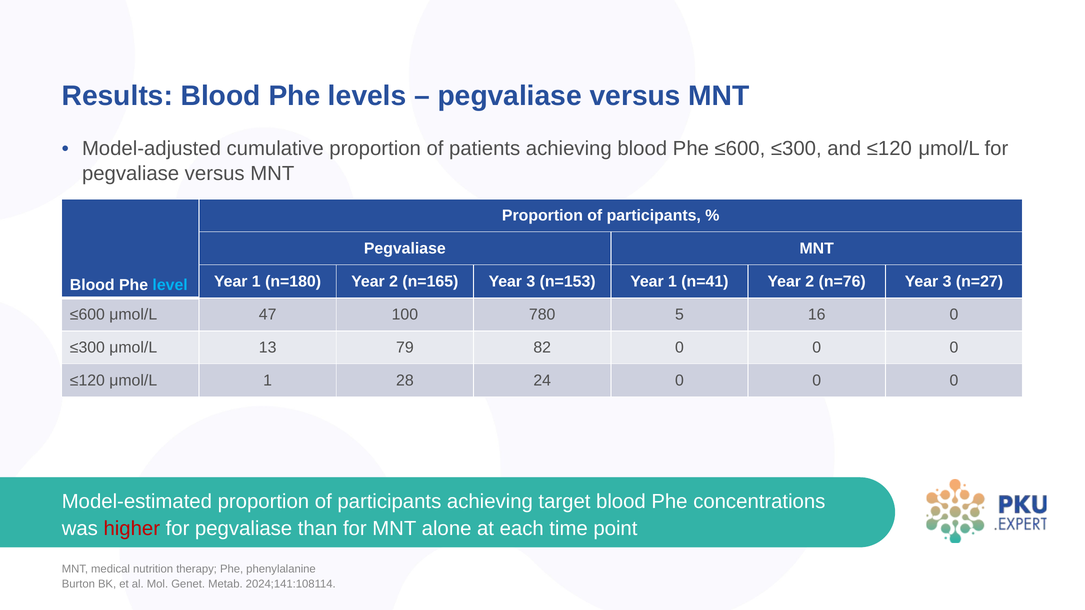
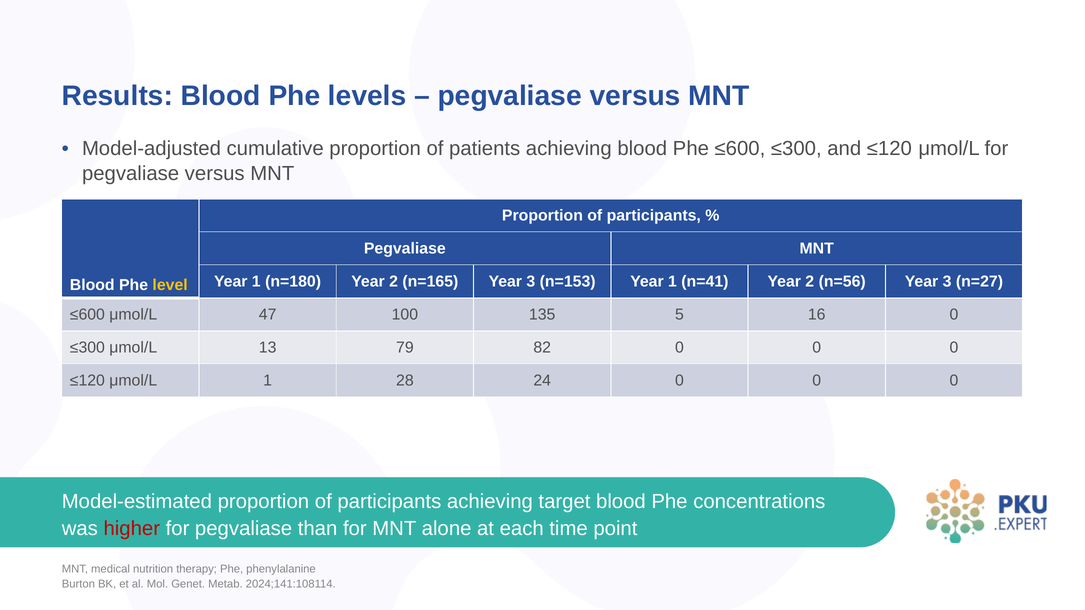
n=76: n=76 -> n=56
level colour: light blue -> yellow
780: 780 -> 135
